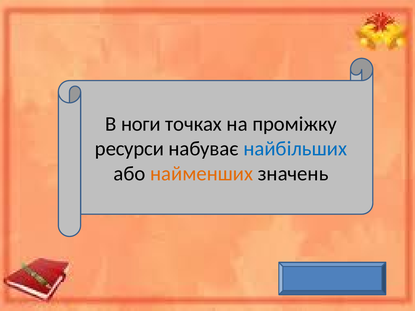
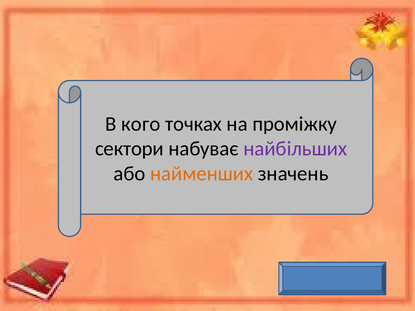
ноги: ноги -> кого
ресурси: ресурси -> сектори
найбільших colour: blue -> purple
